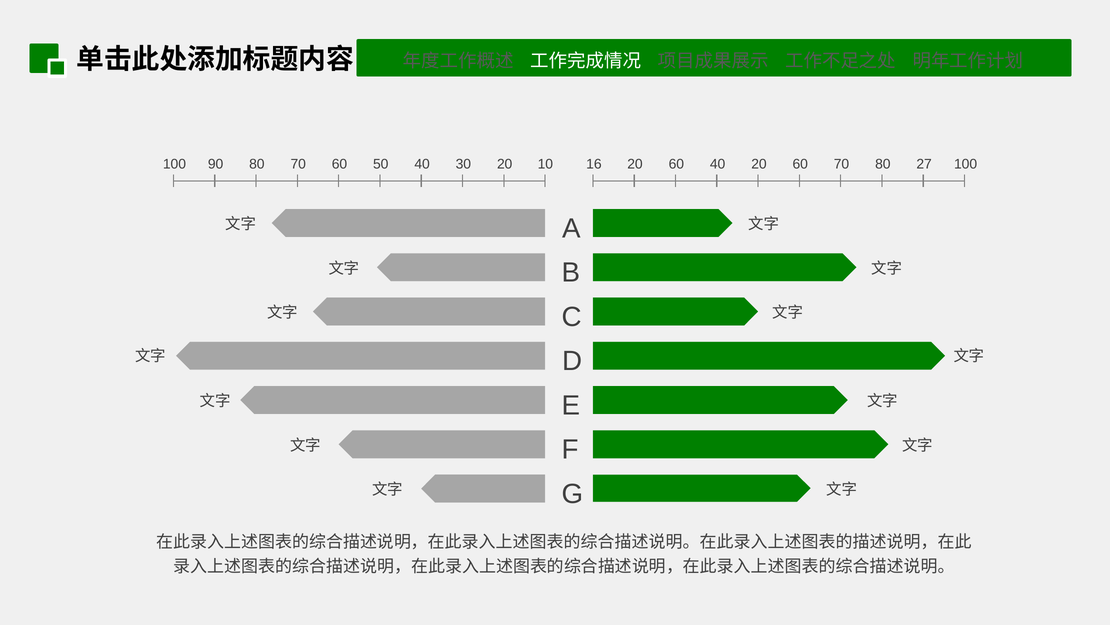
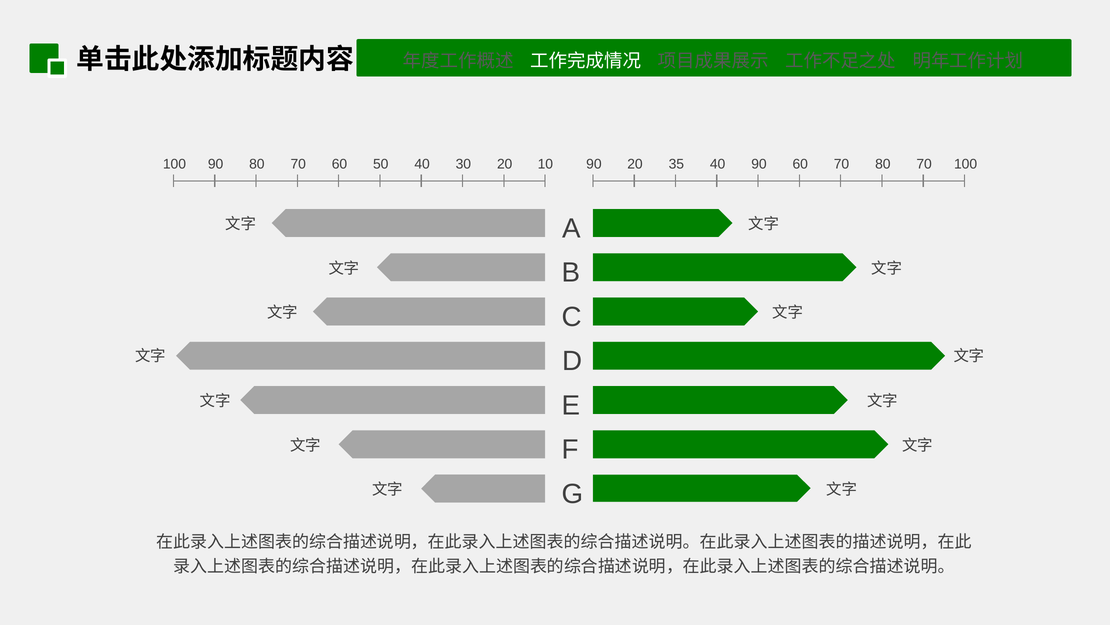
100 16: 16 -> 90
60 at (676, 164): 60 -> 35
40 20: 20 -> 90
80 27: 27 -> 70
